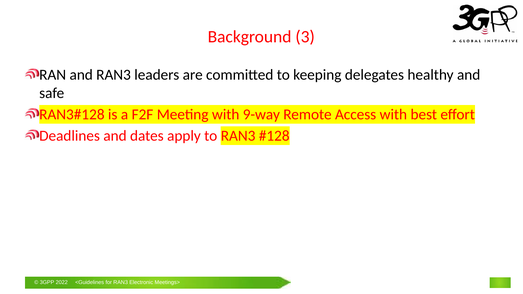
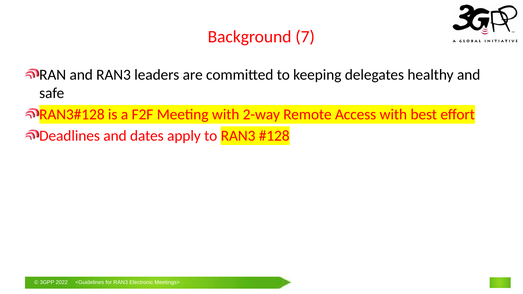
3: 3 -> 7
9-way: 9-way -> 2-way
